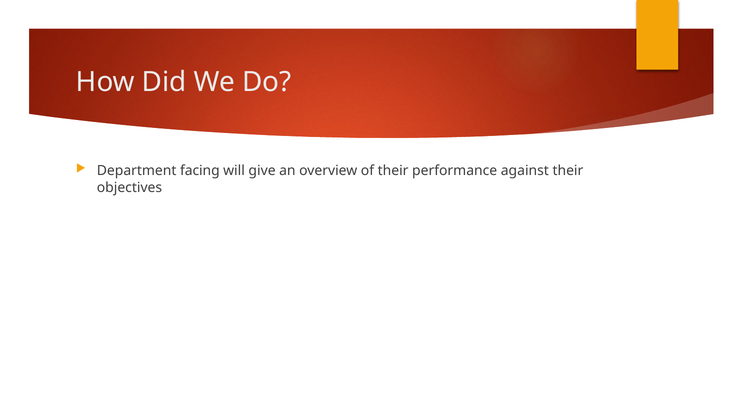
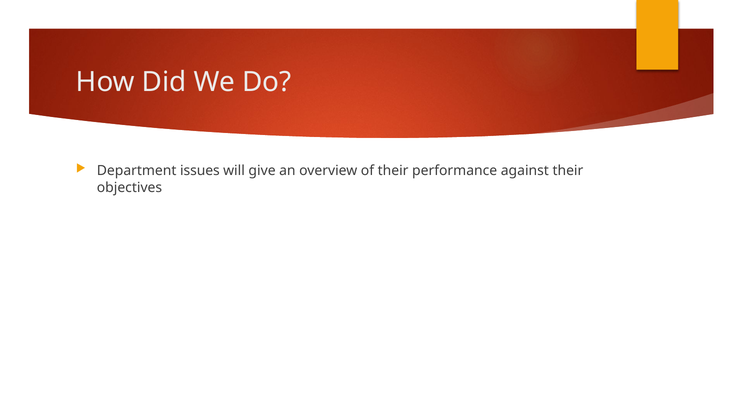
facing: facing -> issues
